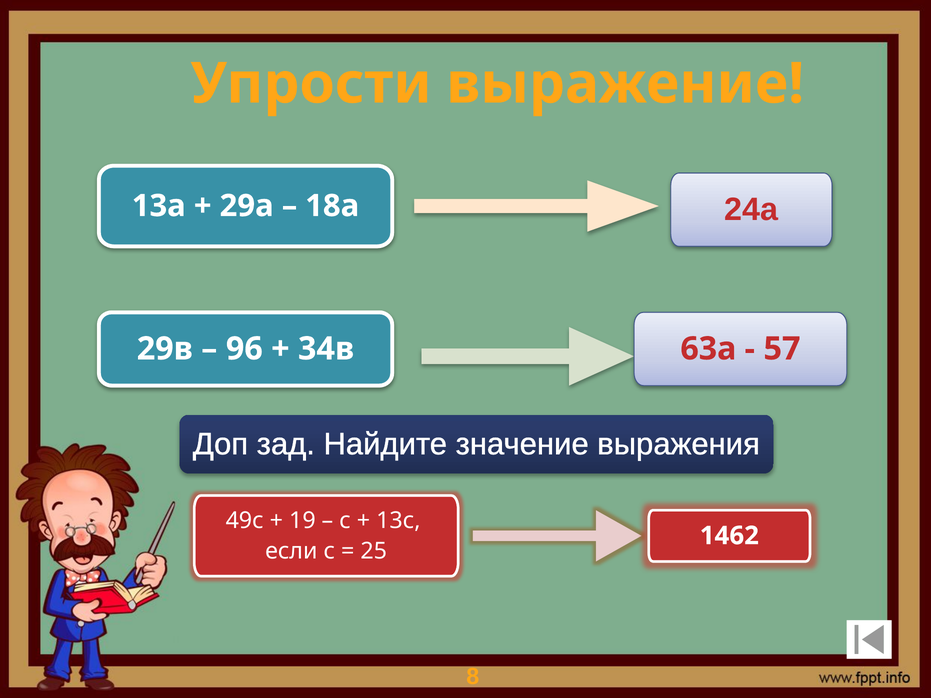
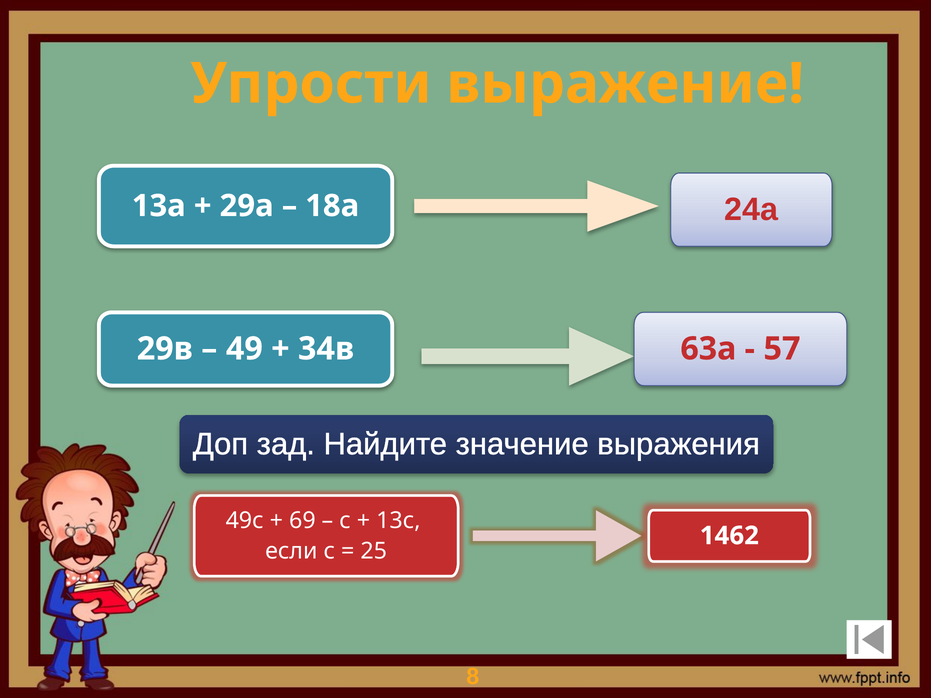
96: 96 -> 49
19: 19 -> 69
